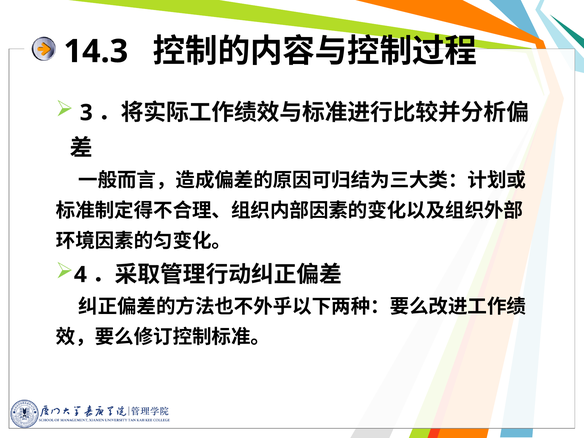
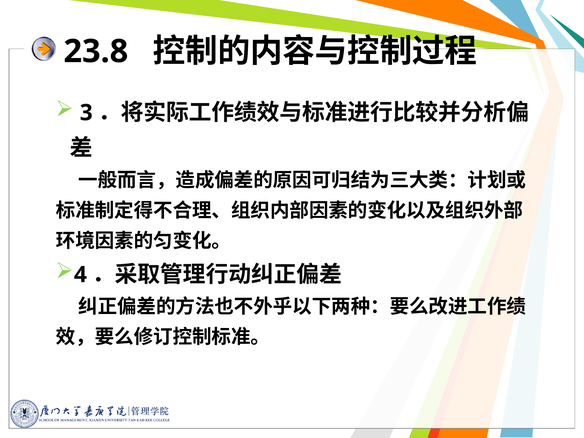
14.3: 14.3 -> 23.8
